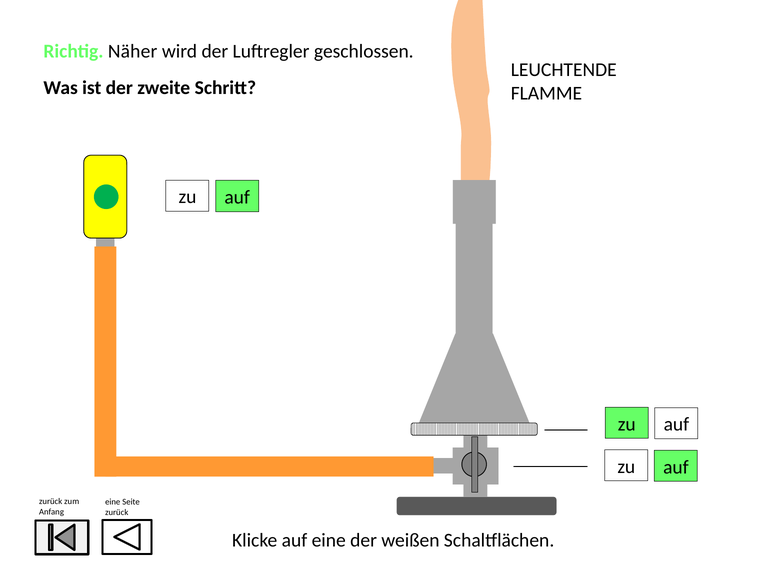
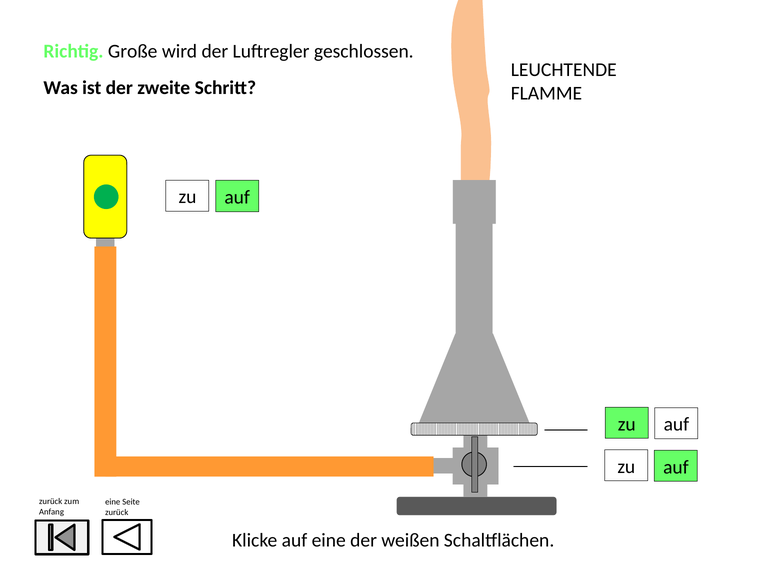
Näher: Näher -> Große
